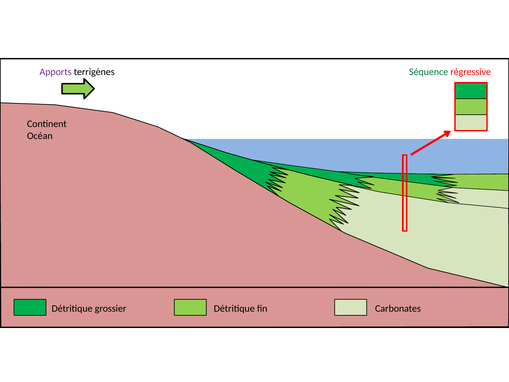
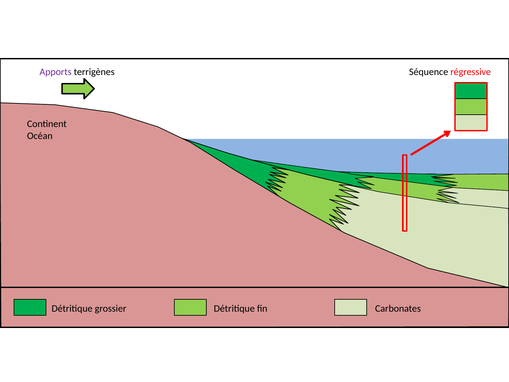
Séquence colour: green -> black
